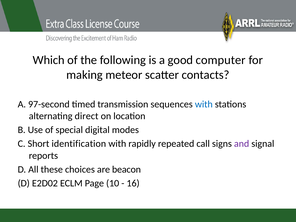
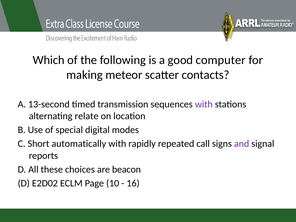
97-second: 97-second -> 13-second
with at (204, 104) colour: blue -> purple
direct: direct -> relate
identification: identification -> automatically
